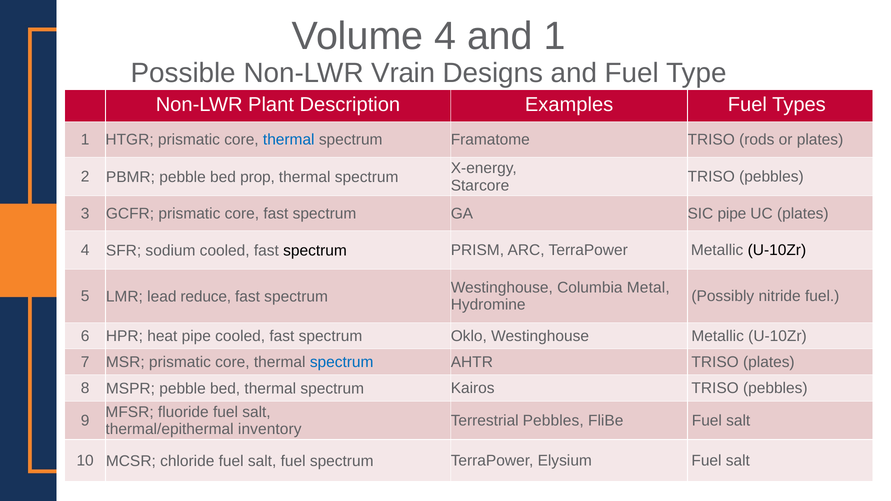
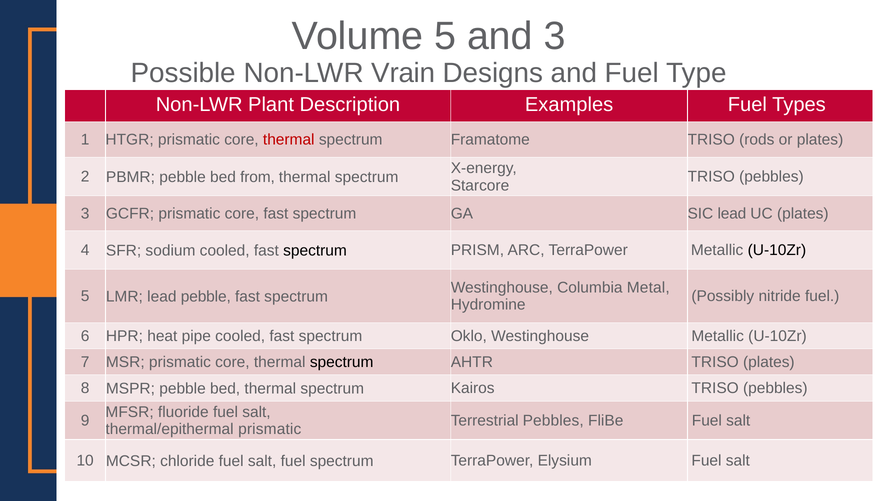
Volume 4: 4 -> 5
and 1: 1 -> 3
thermal at (289, 140) colour: blue -> red
prop: prop -> from
SIC pipe: pipe -> lead
lead reduce: reduce -> pebble
spectrum at (342, 362) colour: blue -> black
thermal/epithermal inventory: inventory -> prismatic
